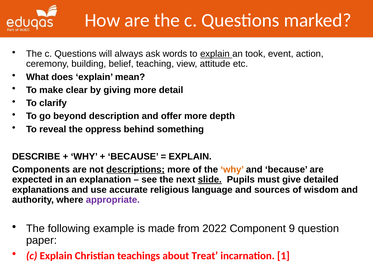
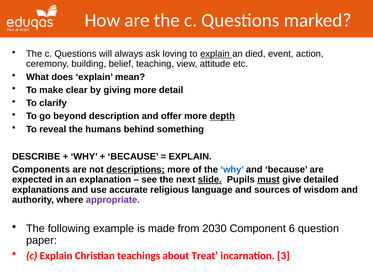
words: words -> loving
took: took -> died
depth underline: none -> present
oppress: oppress -> humans
why at (232, 169) colour: orange -> blue
must underline: none -> present
2022: 2022 -> 2030
9: 9 -> 6
1: 1 -> 3
